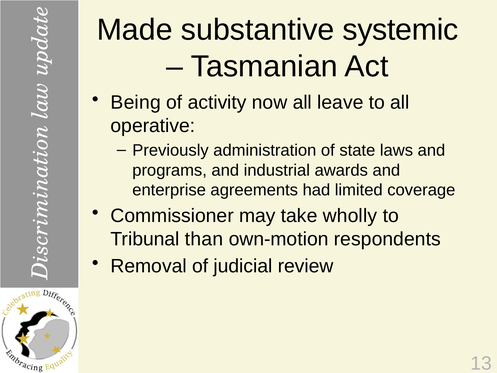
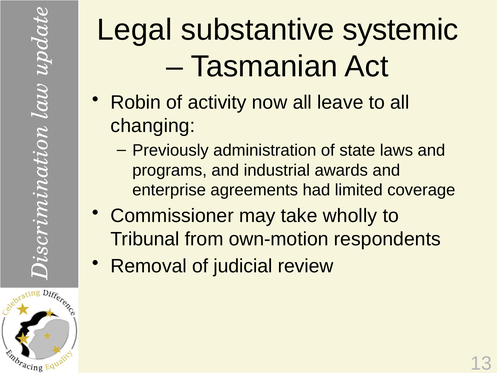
Made: Made -> Legal
Being: Being -> Robin
operative: operative -> changing
than: than -> from
